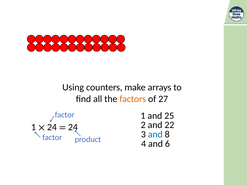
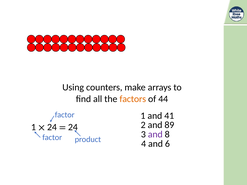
27: 27 -> 44
25: 25 -> 41
22: 22 -> 89
and at (155, 134) colour: blue -> purple
